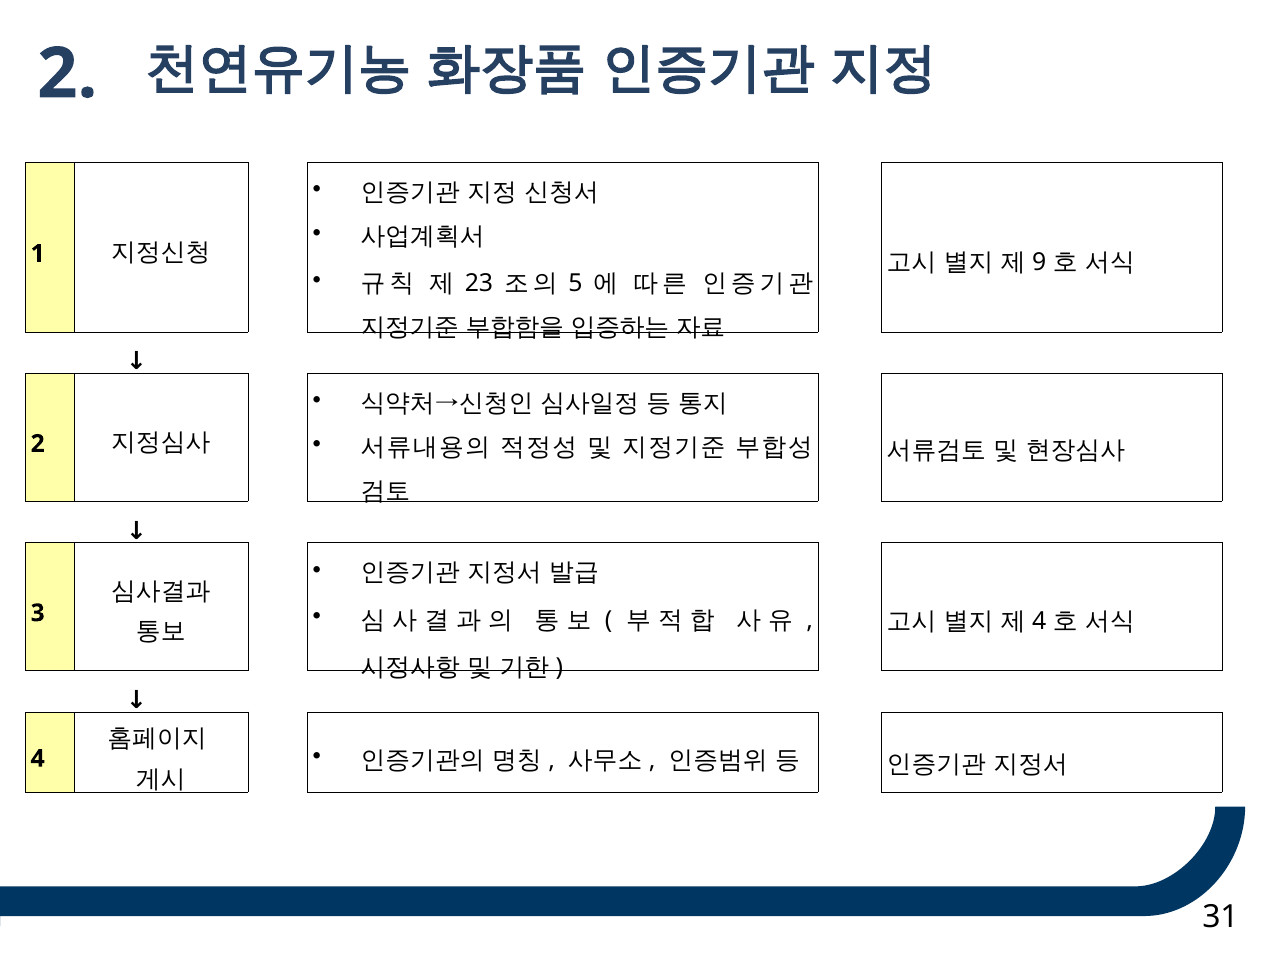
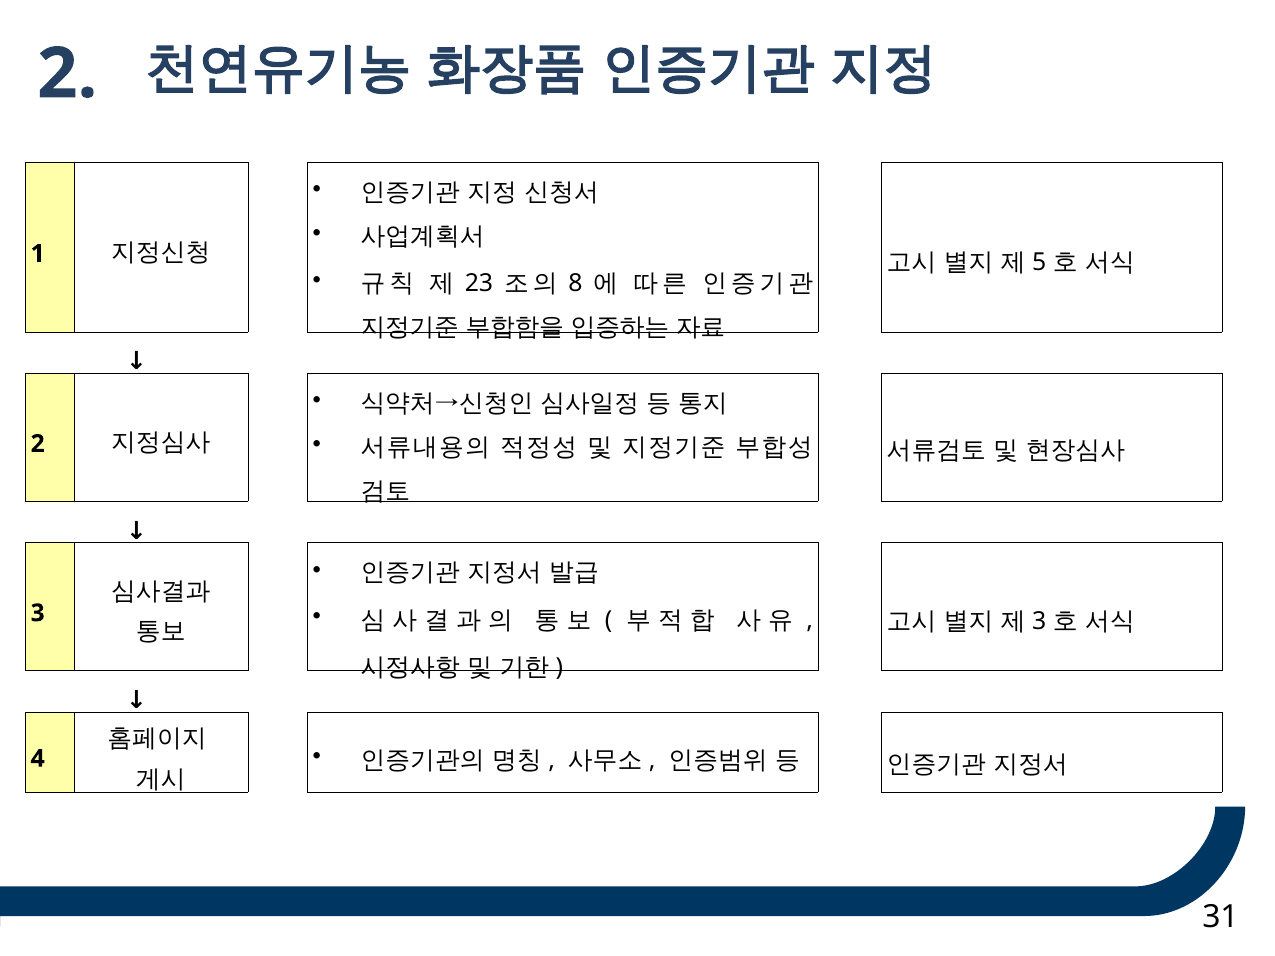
9: 9 -> 5
5: 5 -> 8
4 at (1039, 622): 4 -> 3
